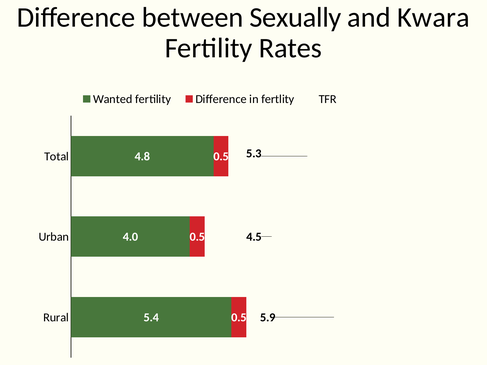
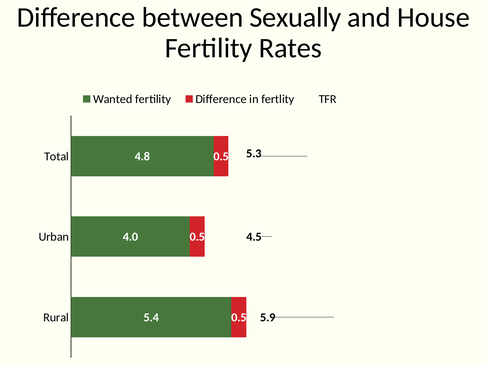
Kwara: Kwara -> House
